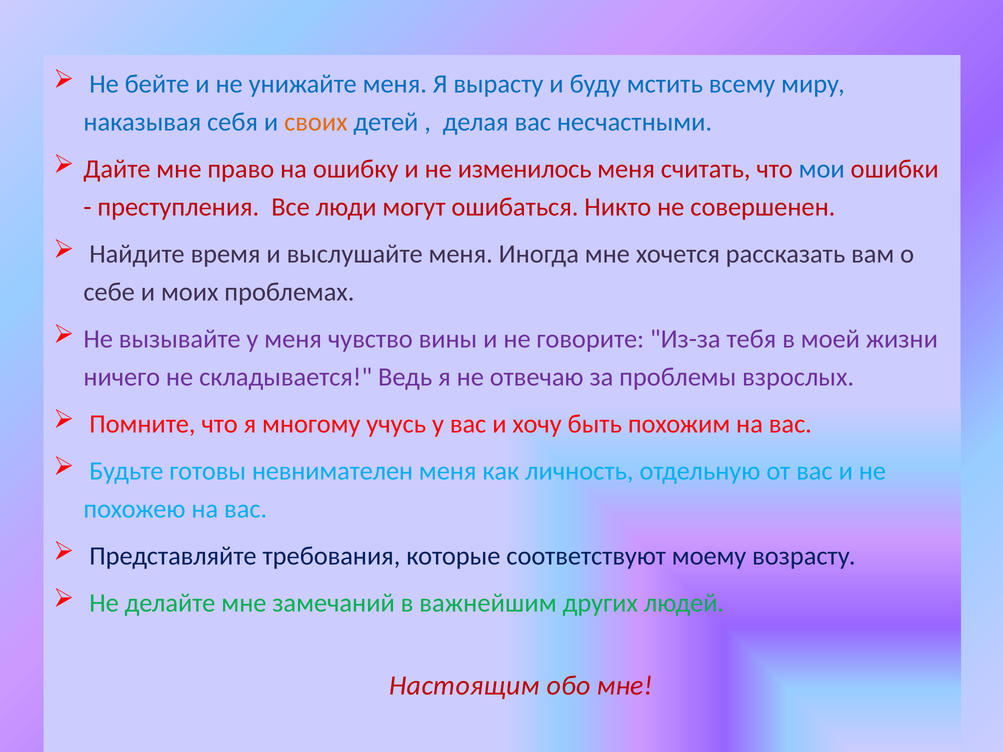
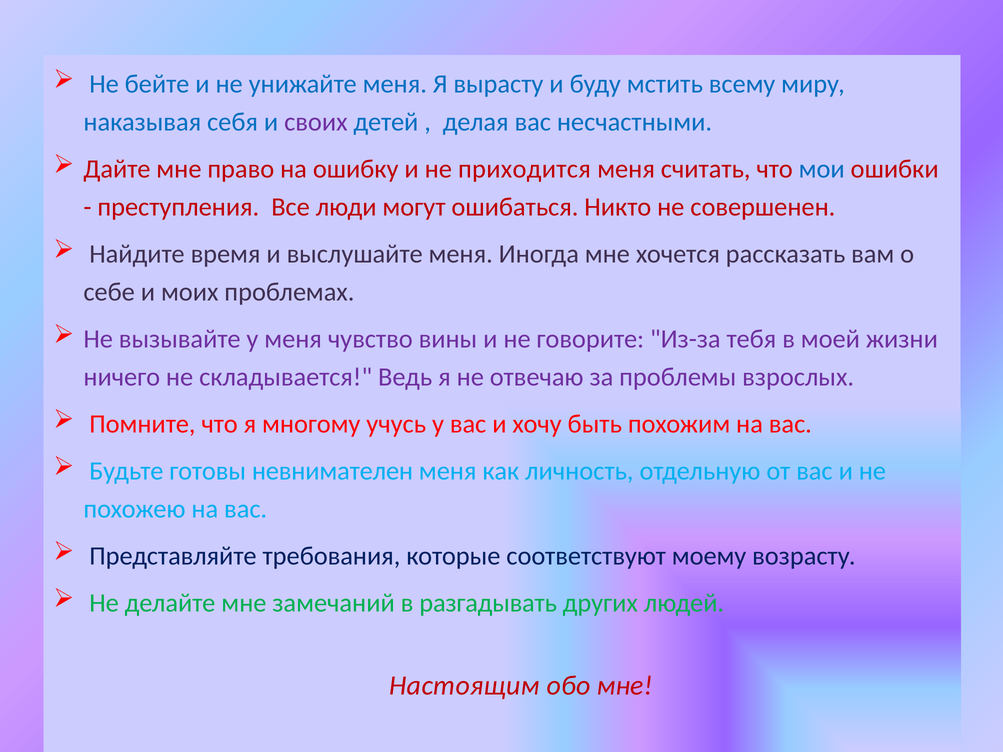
своих colour: orange -> purple
изменилось: изменилось -> приходится
важнейшим: важнейшим -> разгадывать
